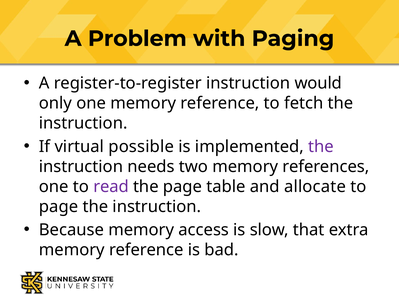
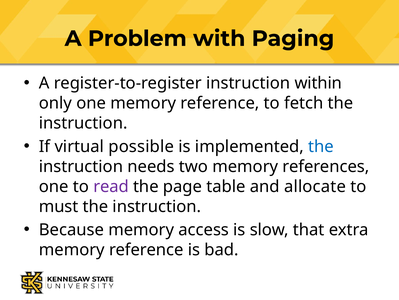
would: would -> within
the at (321, 146) colour: purple -> blue
page at (59, 206): page -> must
